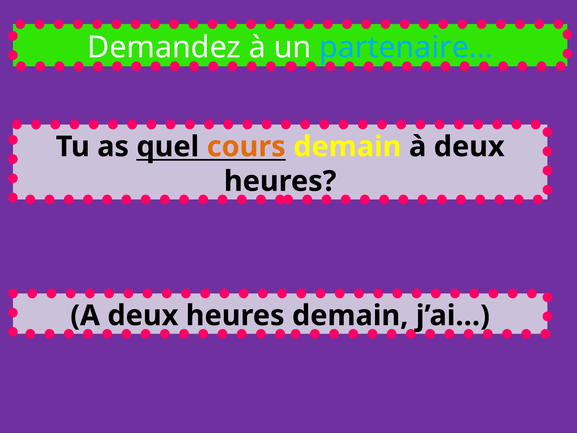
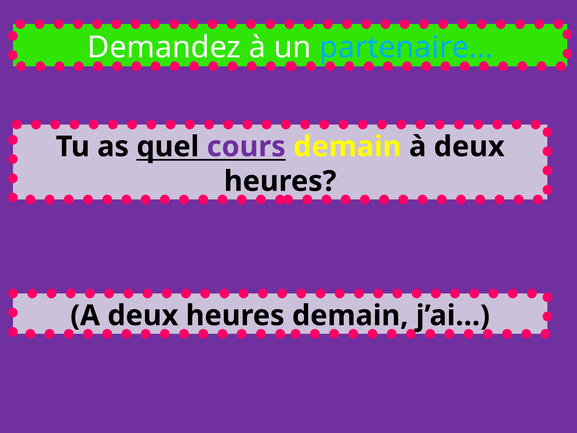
cours colour: orange -> purple
